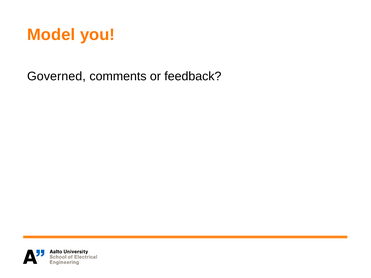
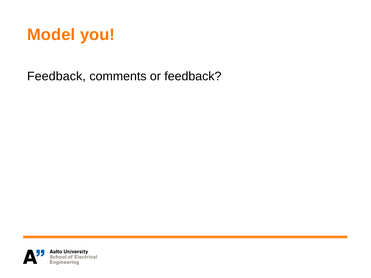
Governed at (56, 76): Governed -> Feedback
